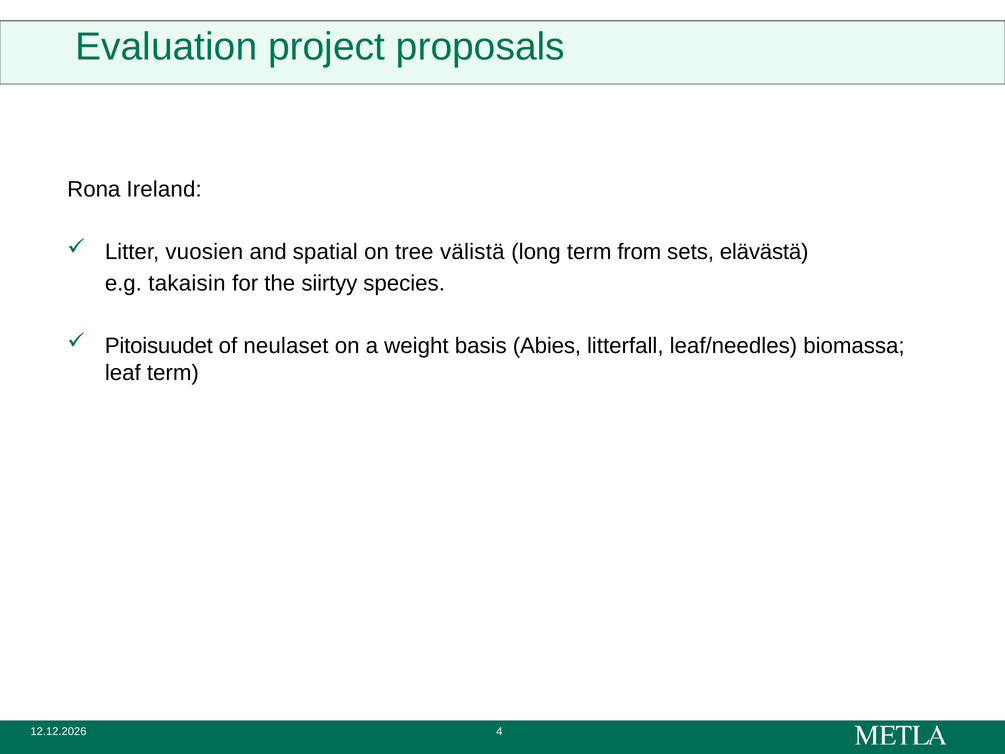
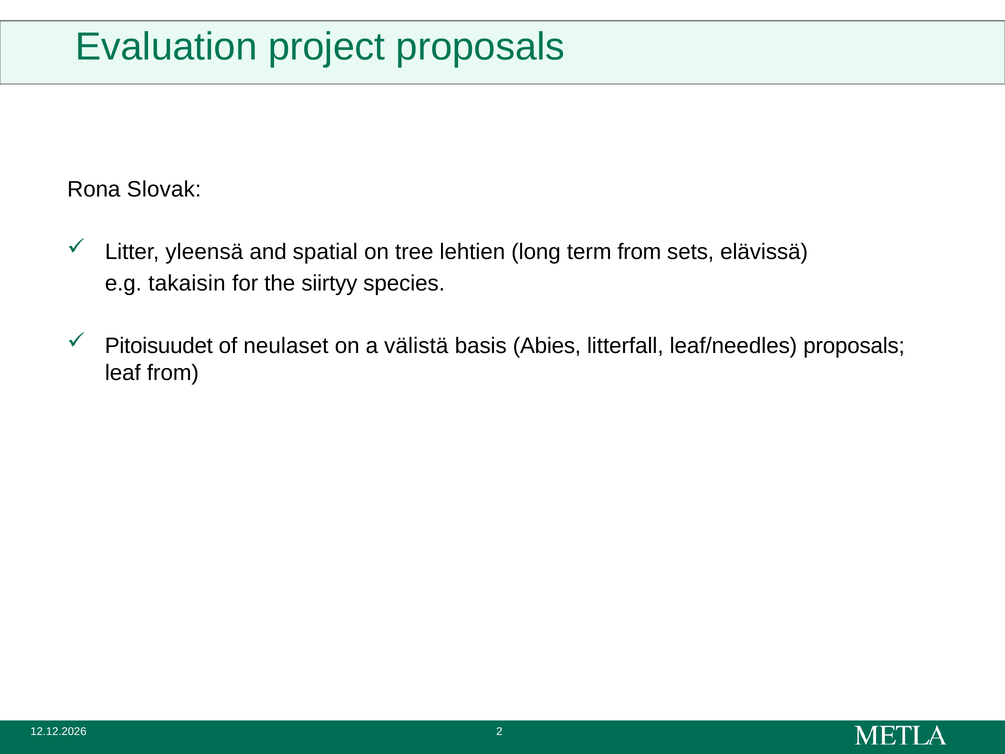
Ireland: Ireland -> Slovak
vuosien: vuosien -> yleensä
välistä: välistä -> lehtien
elävästä: elävästä -> elävissä
weight: weight -> välistä
leaf/needles biomassa: biomassa -> proposals
leaf term: term -> from
4: 4 -> 2
